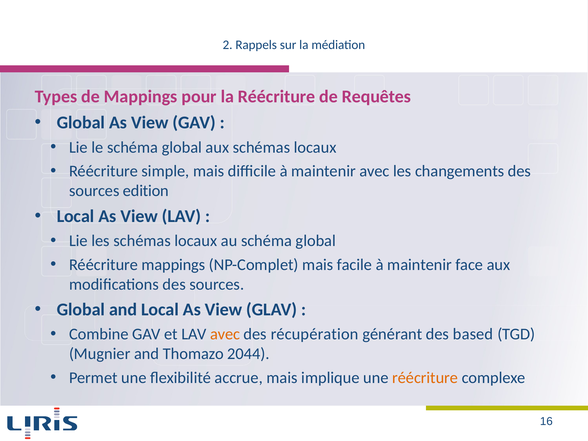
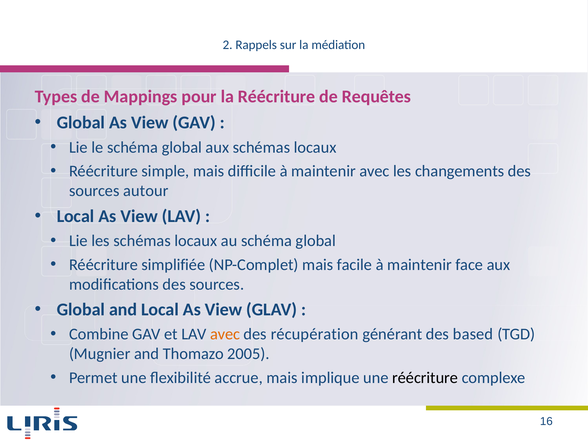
edition: edition -> autour
Réécriture mappings: mappings -> simplifiée
2044: 2044 -> 2005
réécriture at (425, 378) colour: orange -> black
